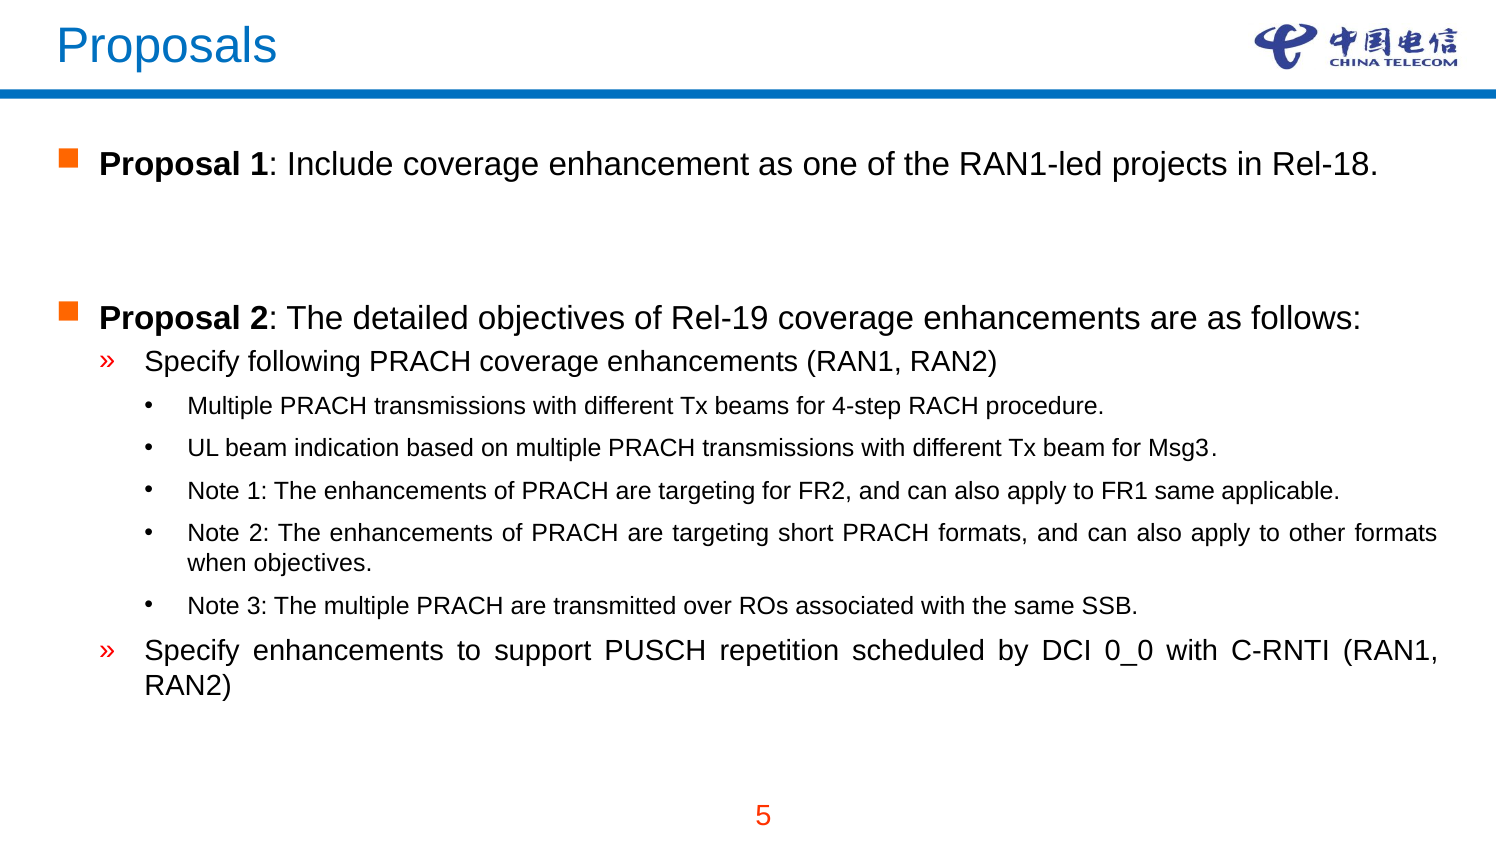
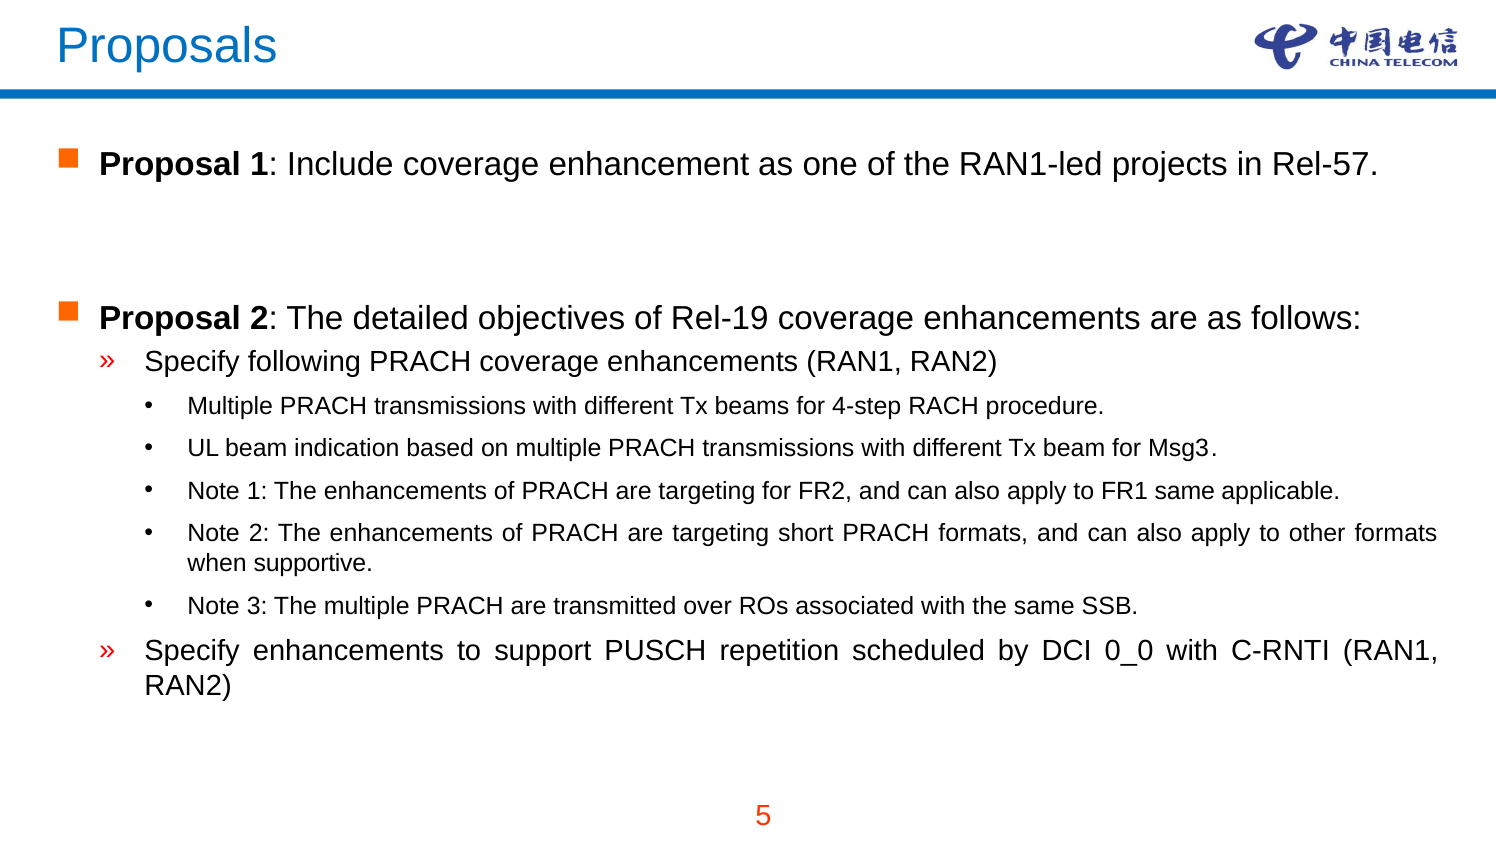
Rel-18: Rel-18 -> Rel-57
when objectives: objectives -> supportive
